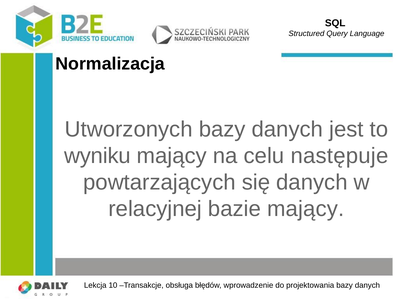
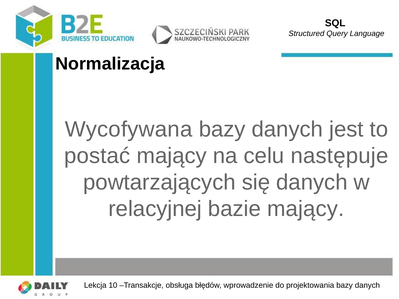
Utworzonych: Utworzonych -> Wycofywana
wyniku: wyniku -> postać
